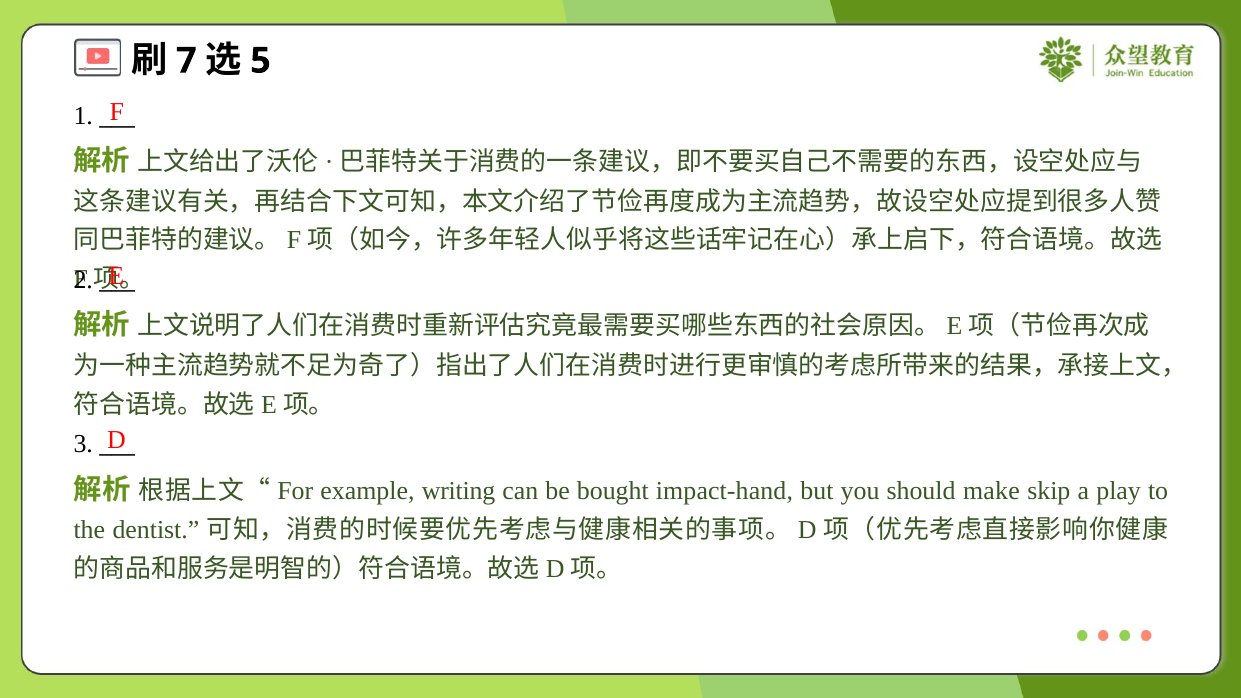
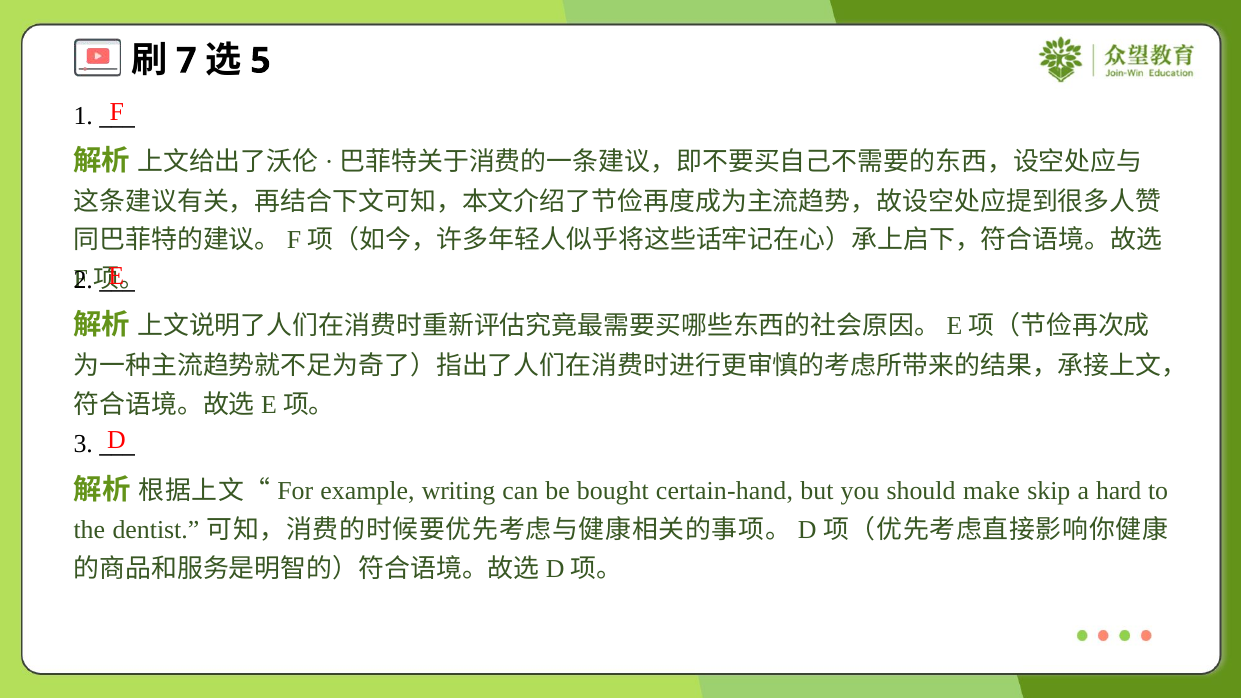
impact-hand: impact-hand -> certain-hand
play: play -> hard
